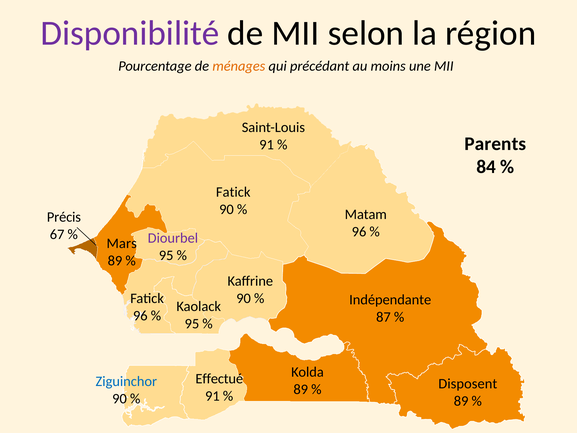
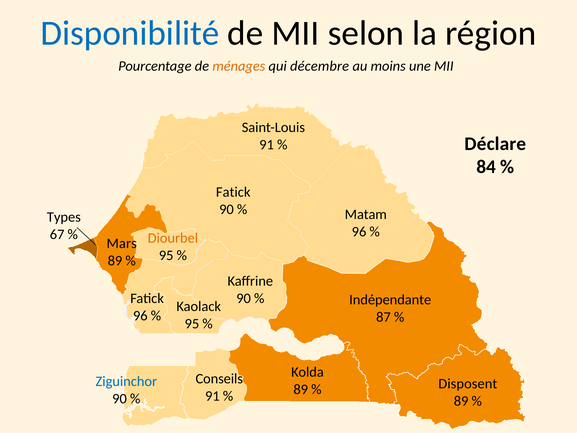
Disponibilité colour: purple -> blue
précédant: précédant -> décembre
Parents: Parents -> Déclare
Précis: Précis -> Types
Diourbel colour: purple -> orange
Effectué: Effectué -> Conseils
